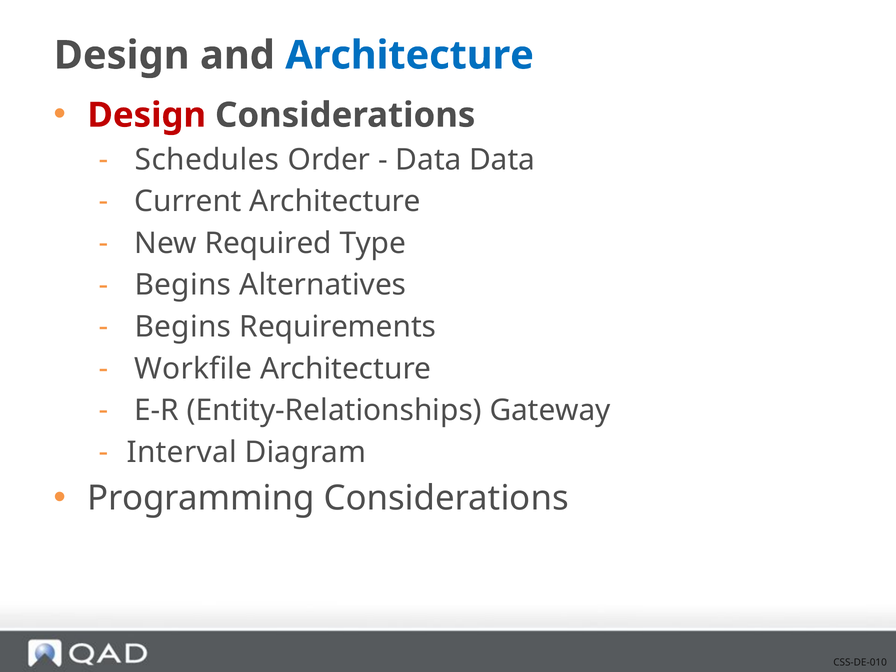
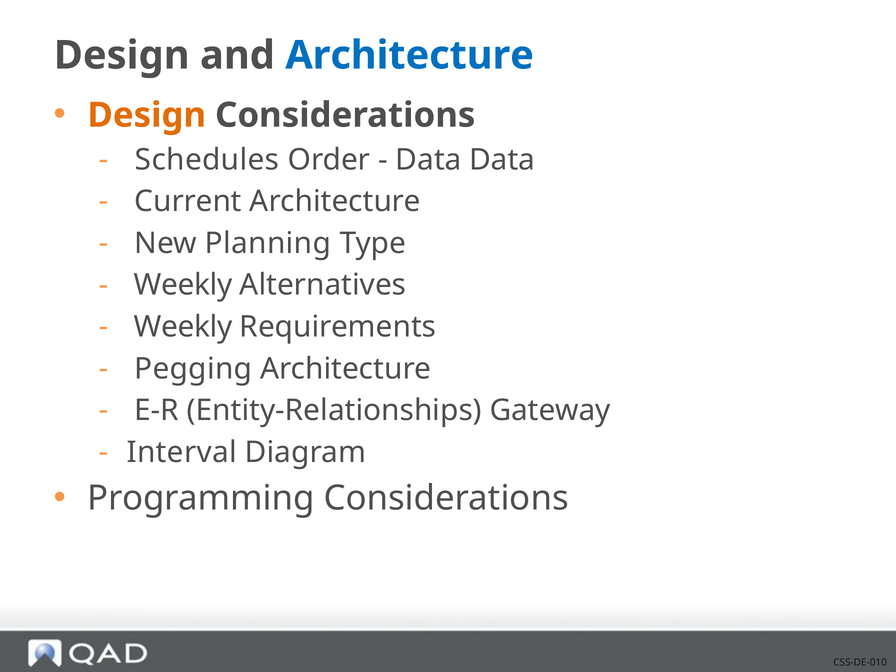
Design at (147, 115) colour: red -> orange
Required: Required -> Planning
Begins at (183, 285): Begins -> Weekly
Begins at (183, 327): Begins -> Weekly
Workfile: Workfile -> Pegging
